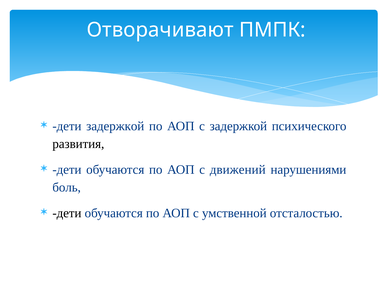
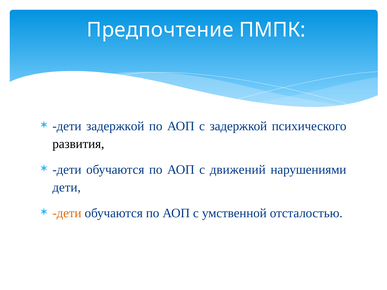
Отворачивают: Отворачивают -> Предпочтение
боль at (67, 187): боль -> дети
дети at (67, 213) colour: black -> orange
